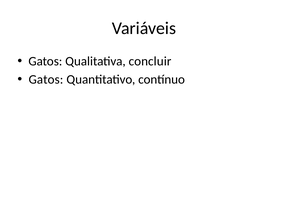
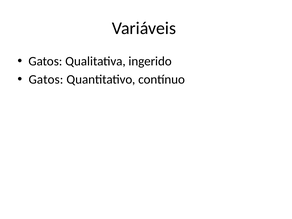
concluir: concluir -> ingerido
